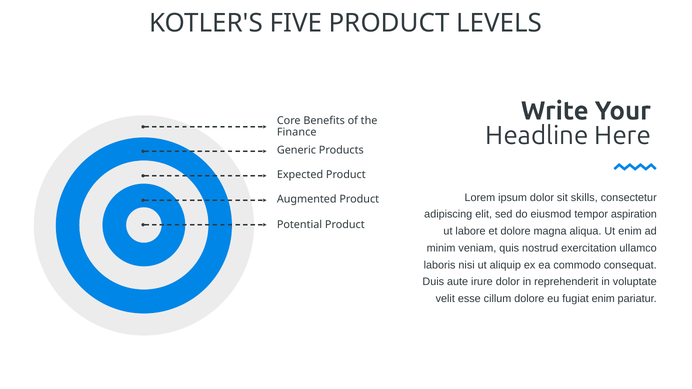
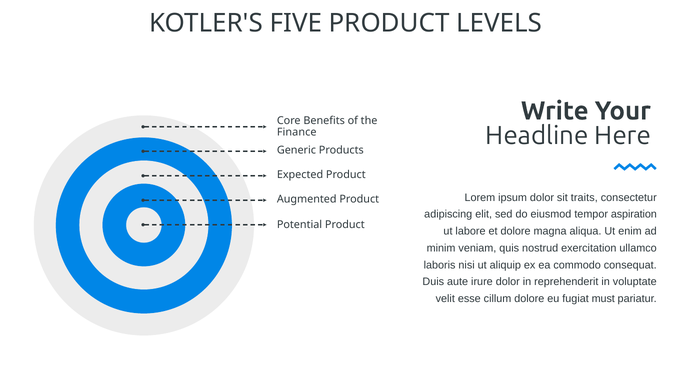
skills: skills -> traits
fugiat enim: enim -> must
